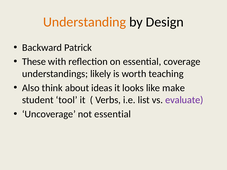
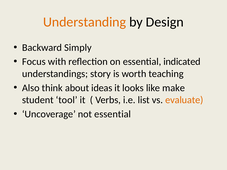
Patrick: Patrick -> Simply
These: These -> Focus
coverage: coverage -> indicated
likely: likely -> story
evaluate colour: purple -> orange
